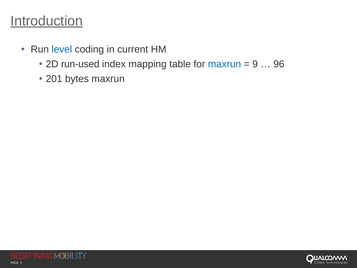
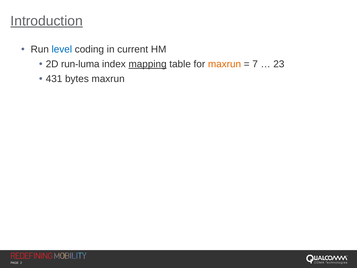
run-used: run-used -> run-luma
mapping underline: none -> present
maxrun at (225, 64) colour: blue -> orange
9: 9 -> 7
96: 96 -> 23
201: 201 -> 431
